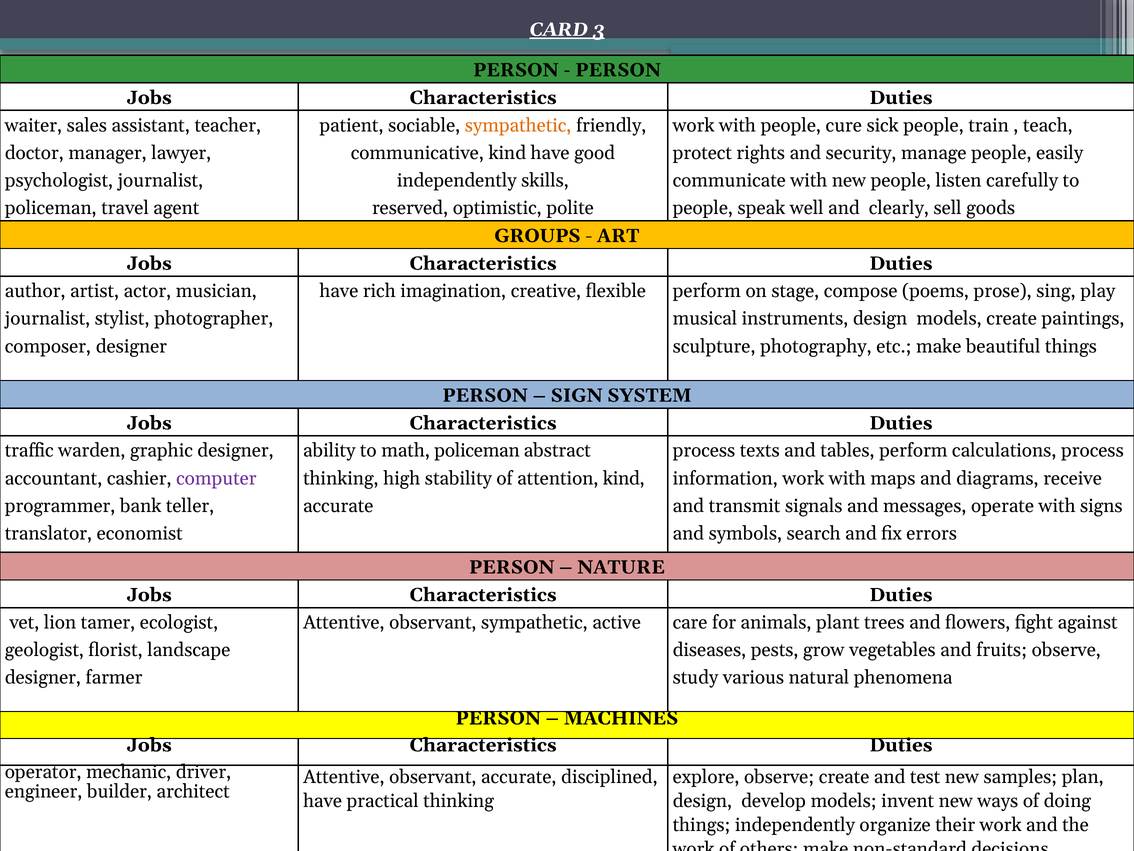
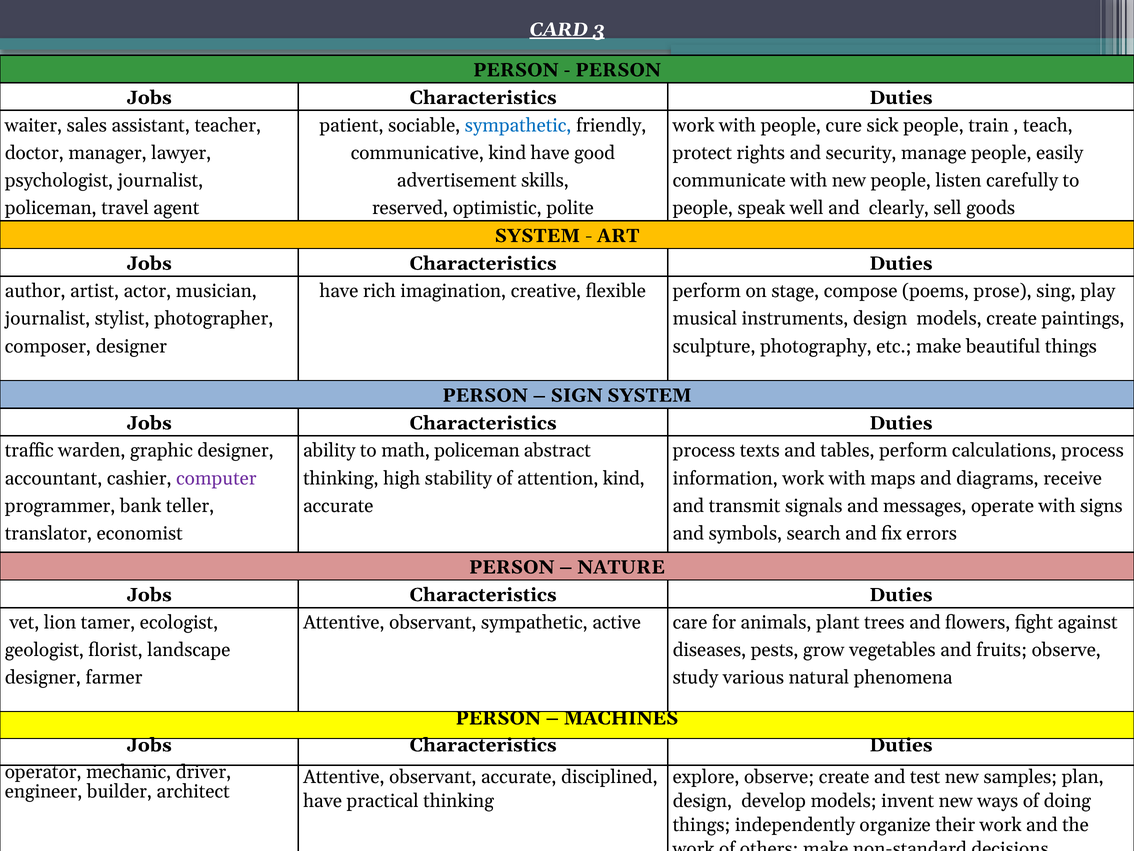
sympathetic at (518, 125) colour: orange -> blue
independently at (457, 180): independently -> advertisement
GROUPS at (537, 236): GROUPS -> SYSTEM
